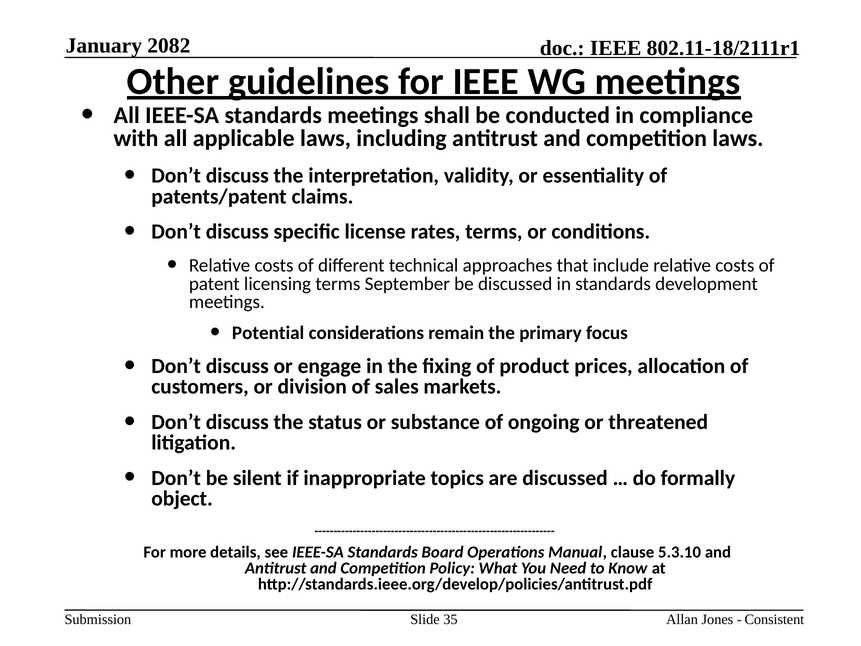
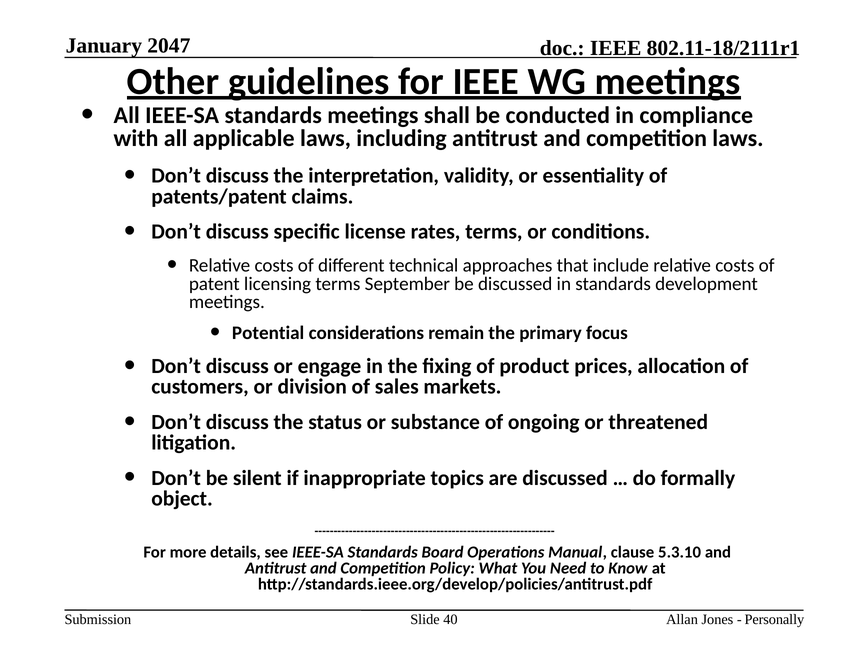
2082: 2082 -> 2047
35: 35 -> 40
Consistent: Consistent -> Personally
